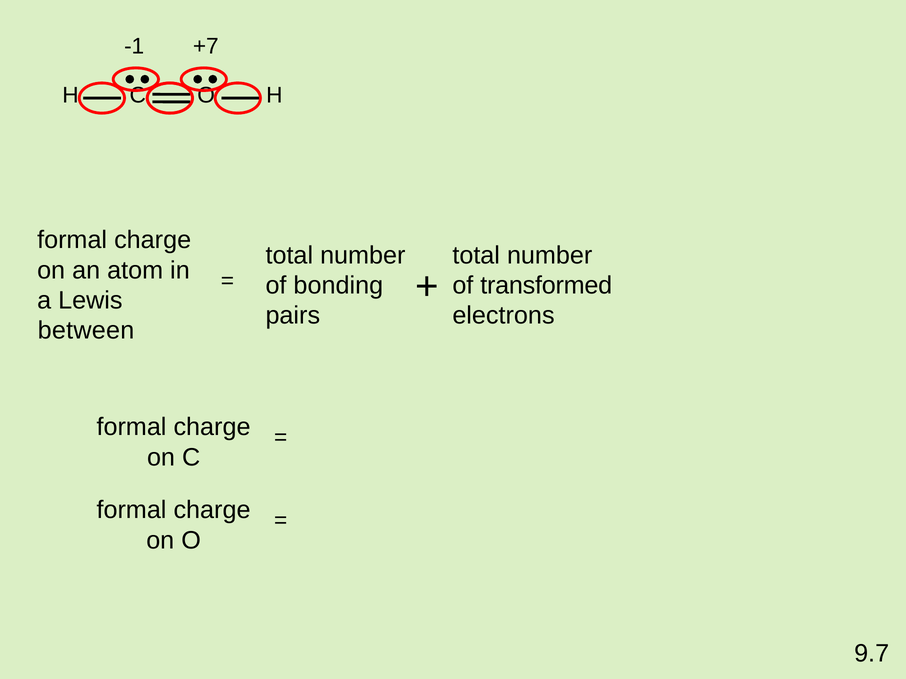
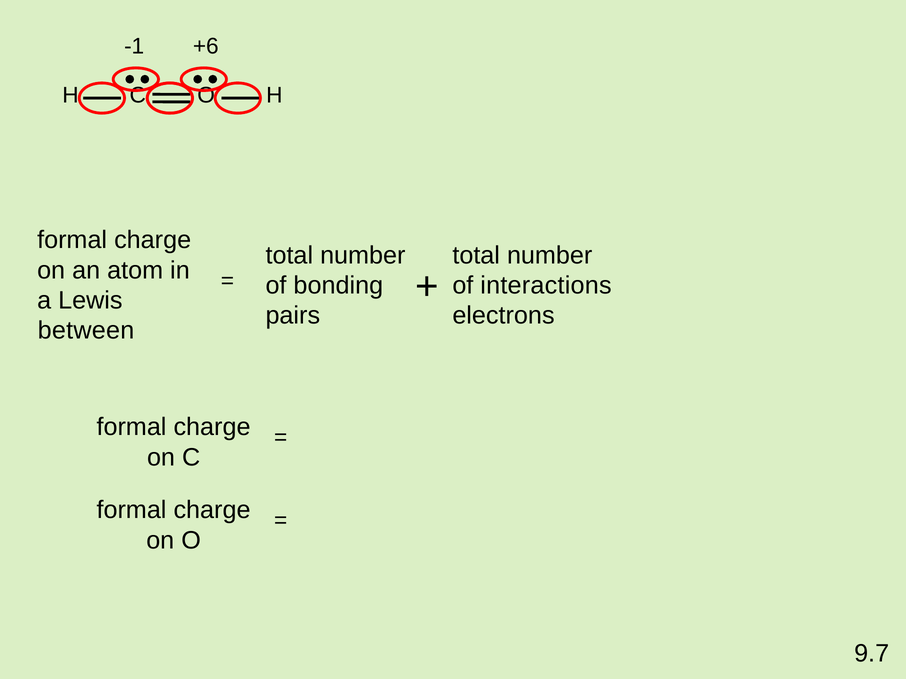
+7: +7 -> +6
transformed: transformed -> interactions
